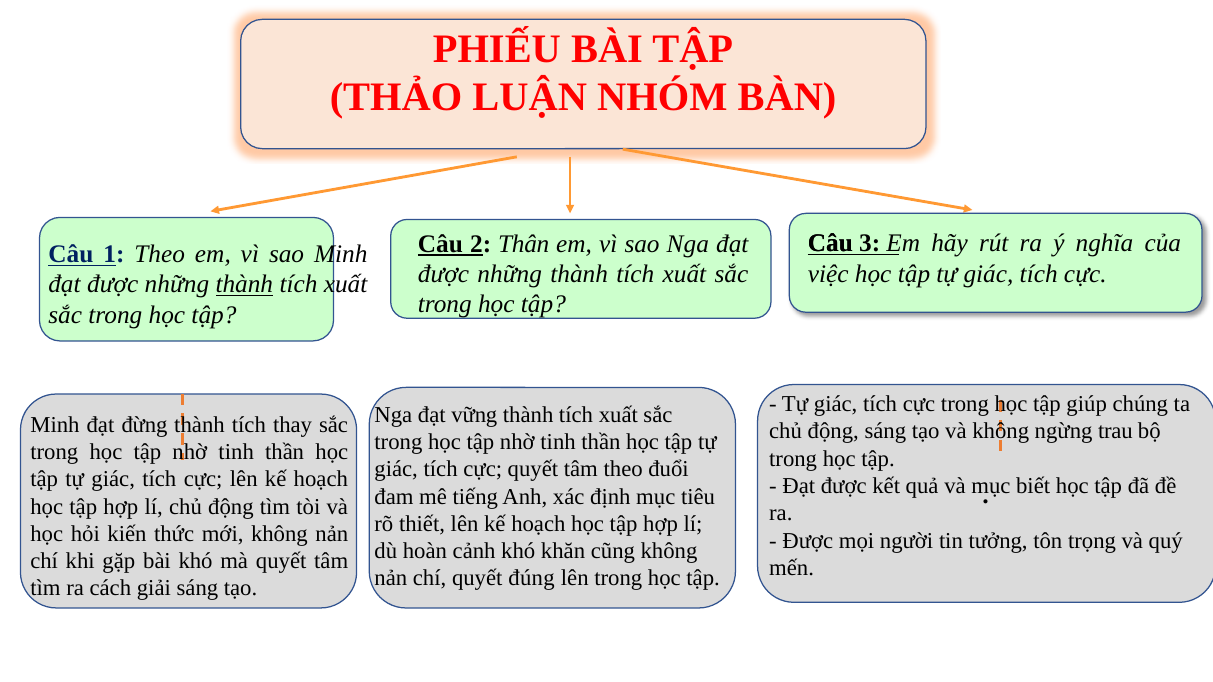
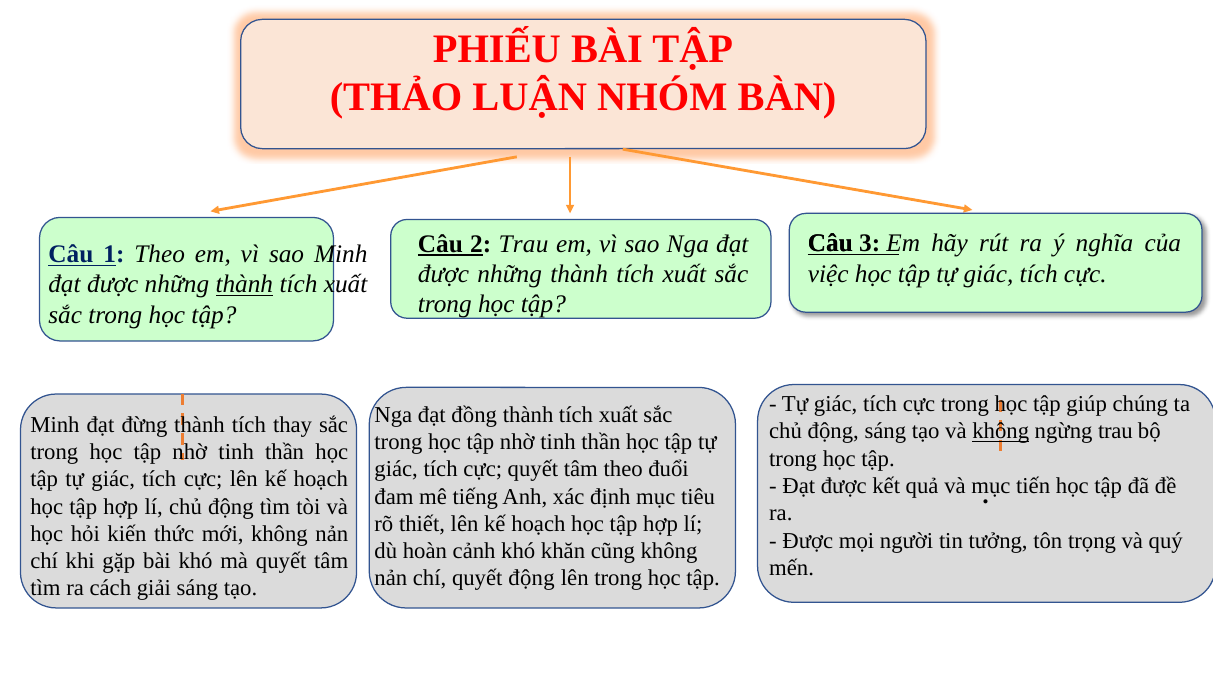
2 Thân: Thân -> Trau
vững: vững -> đồng
không at (1001, 432) underline: none -> present
biết: biết -> tiến
quyết đúng: đúng -> động
